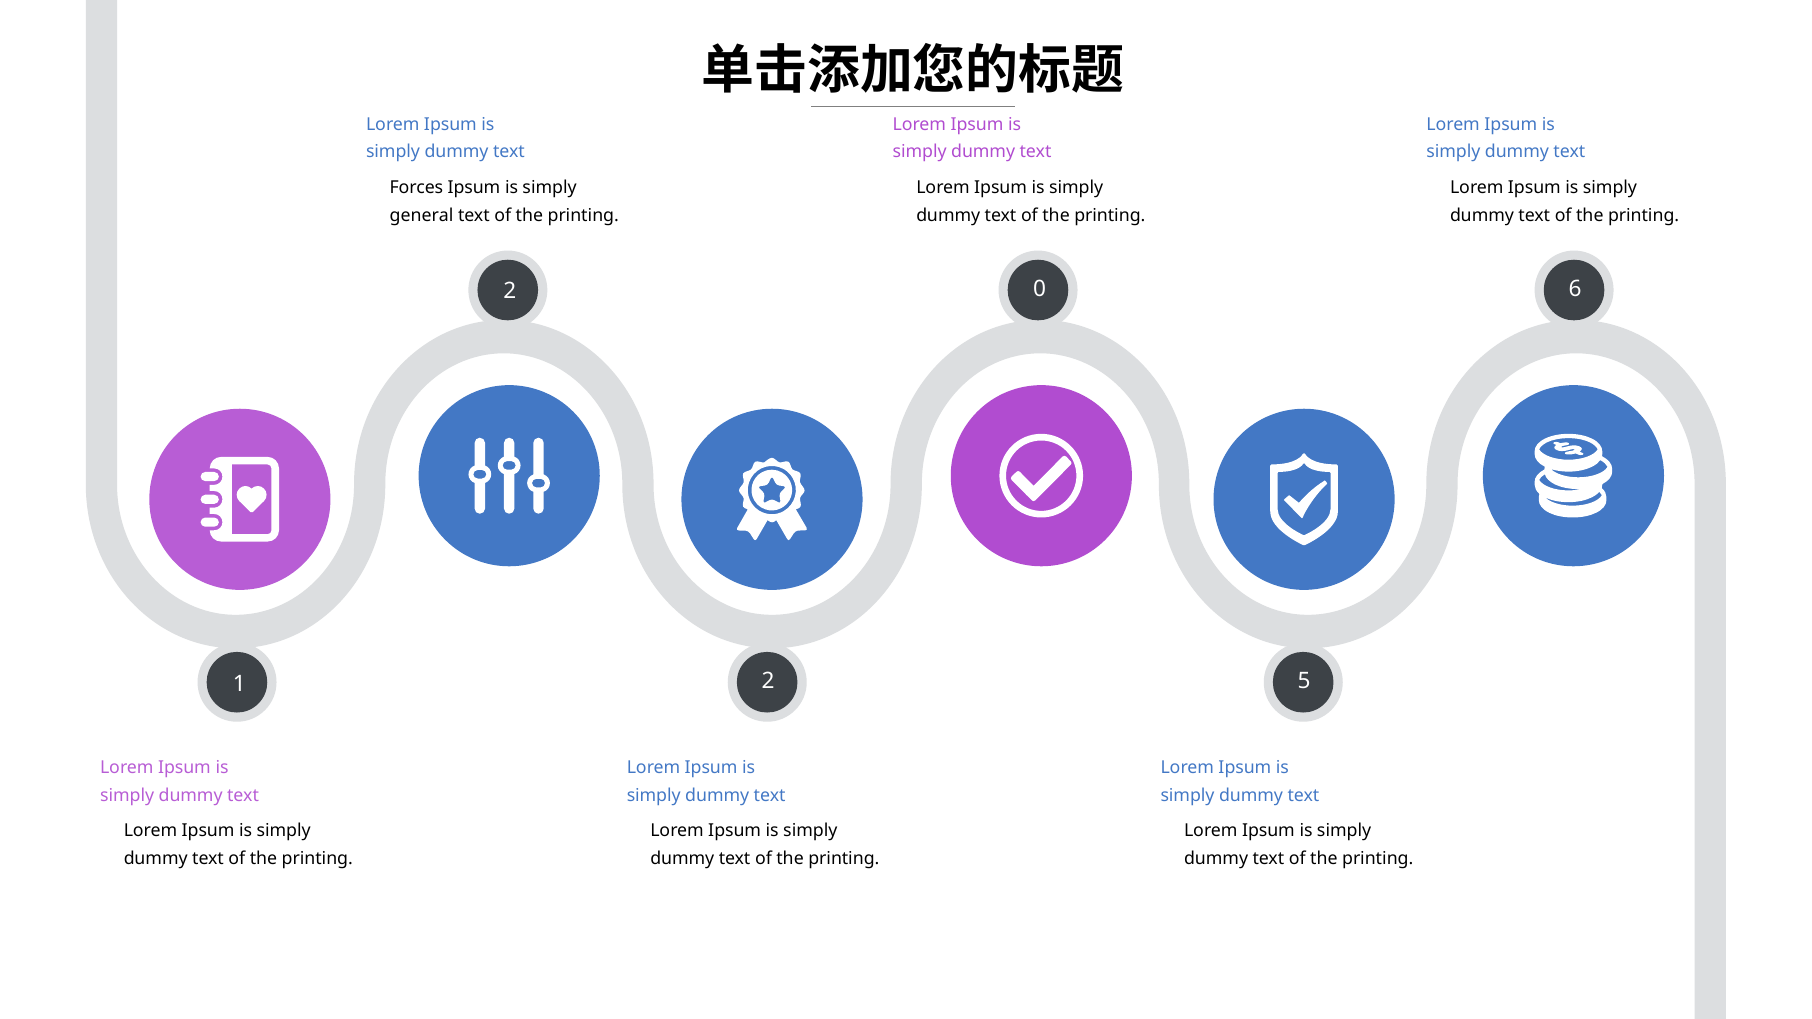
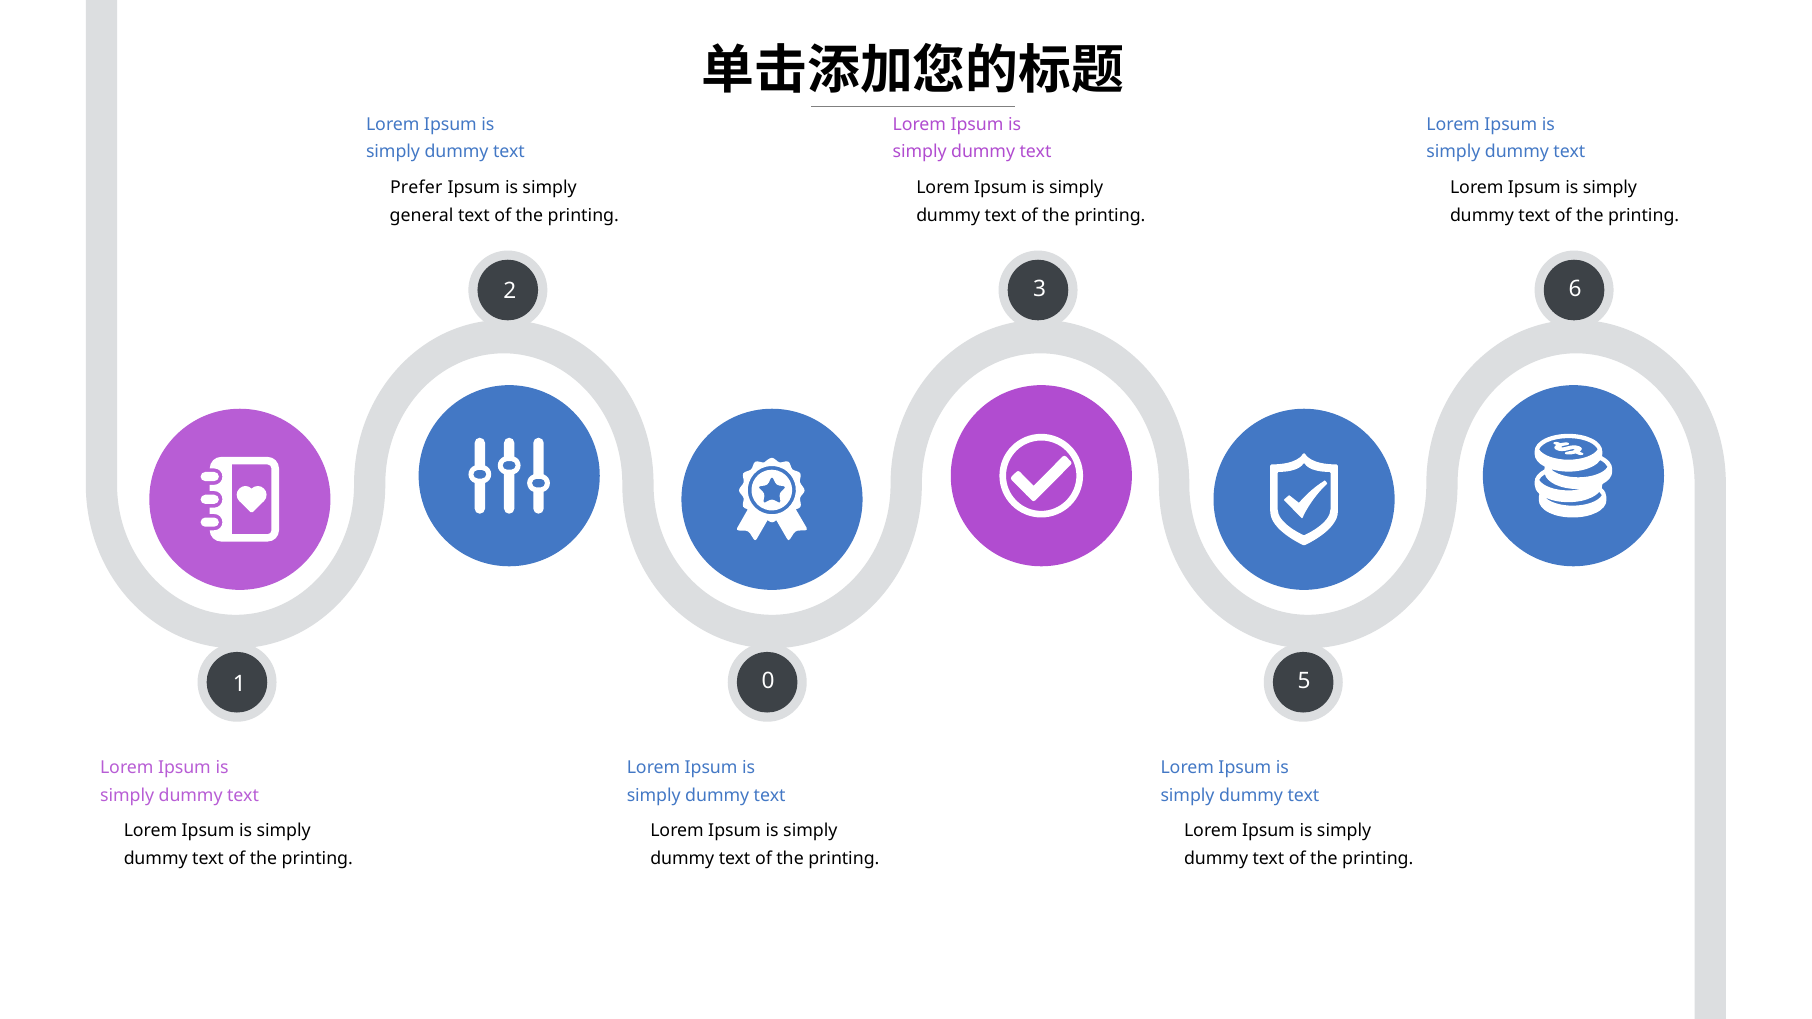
Forces: Forces -> Prefer
0: 0 -> 3
1 2: 2 -> 0
